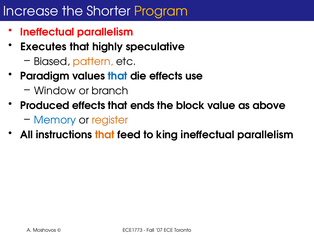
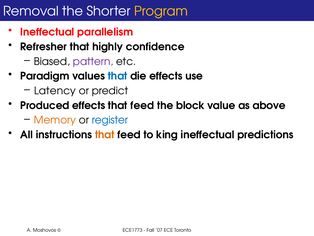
Increase: Increase -> Removal
Executes: Executes -> Refresher
speculative: speculative -> confidence
pattern colour: orange -> purple
Window: Window -> Latency
branch: branch -> predict
ends at (142, 105): ends -> feed
Memory colour: blue -> orange
register colour: orange -> blue
parallelism at (265, 135): parallelism -> predictions
